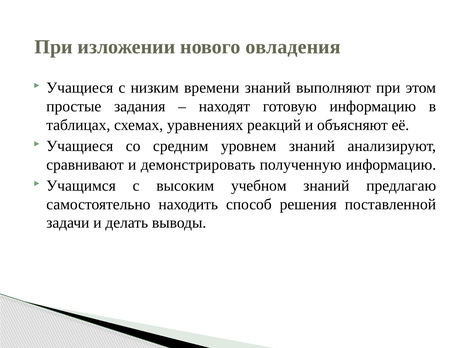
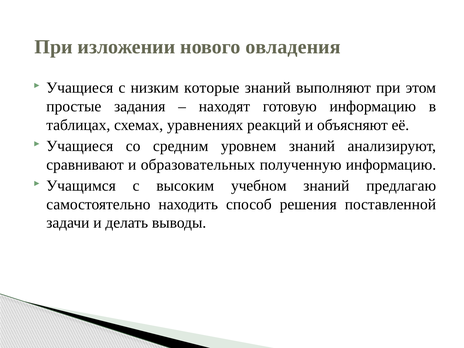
времени: времени -> которые
демонстрировать: демонстрировать -> образовательных
